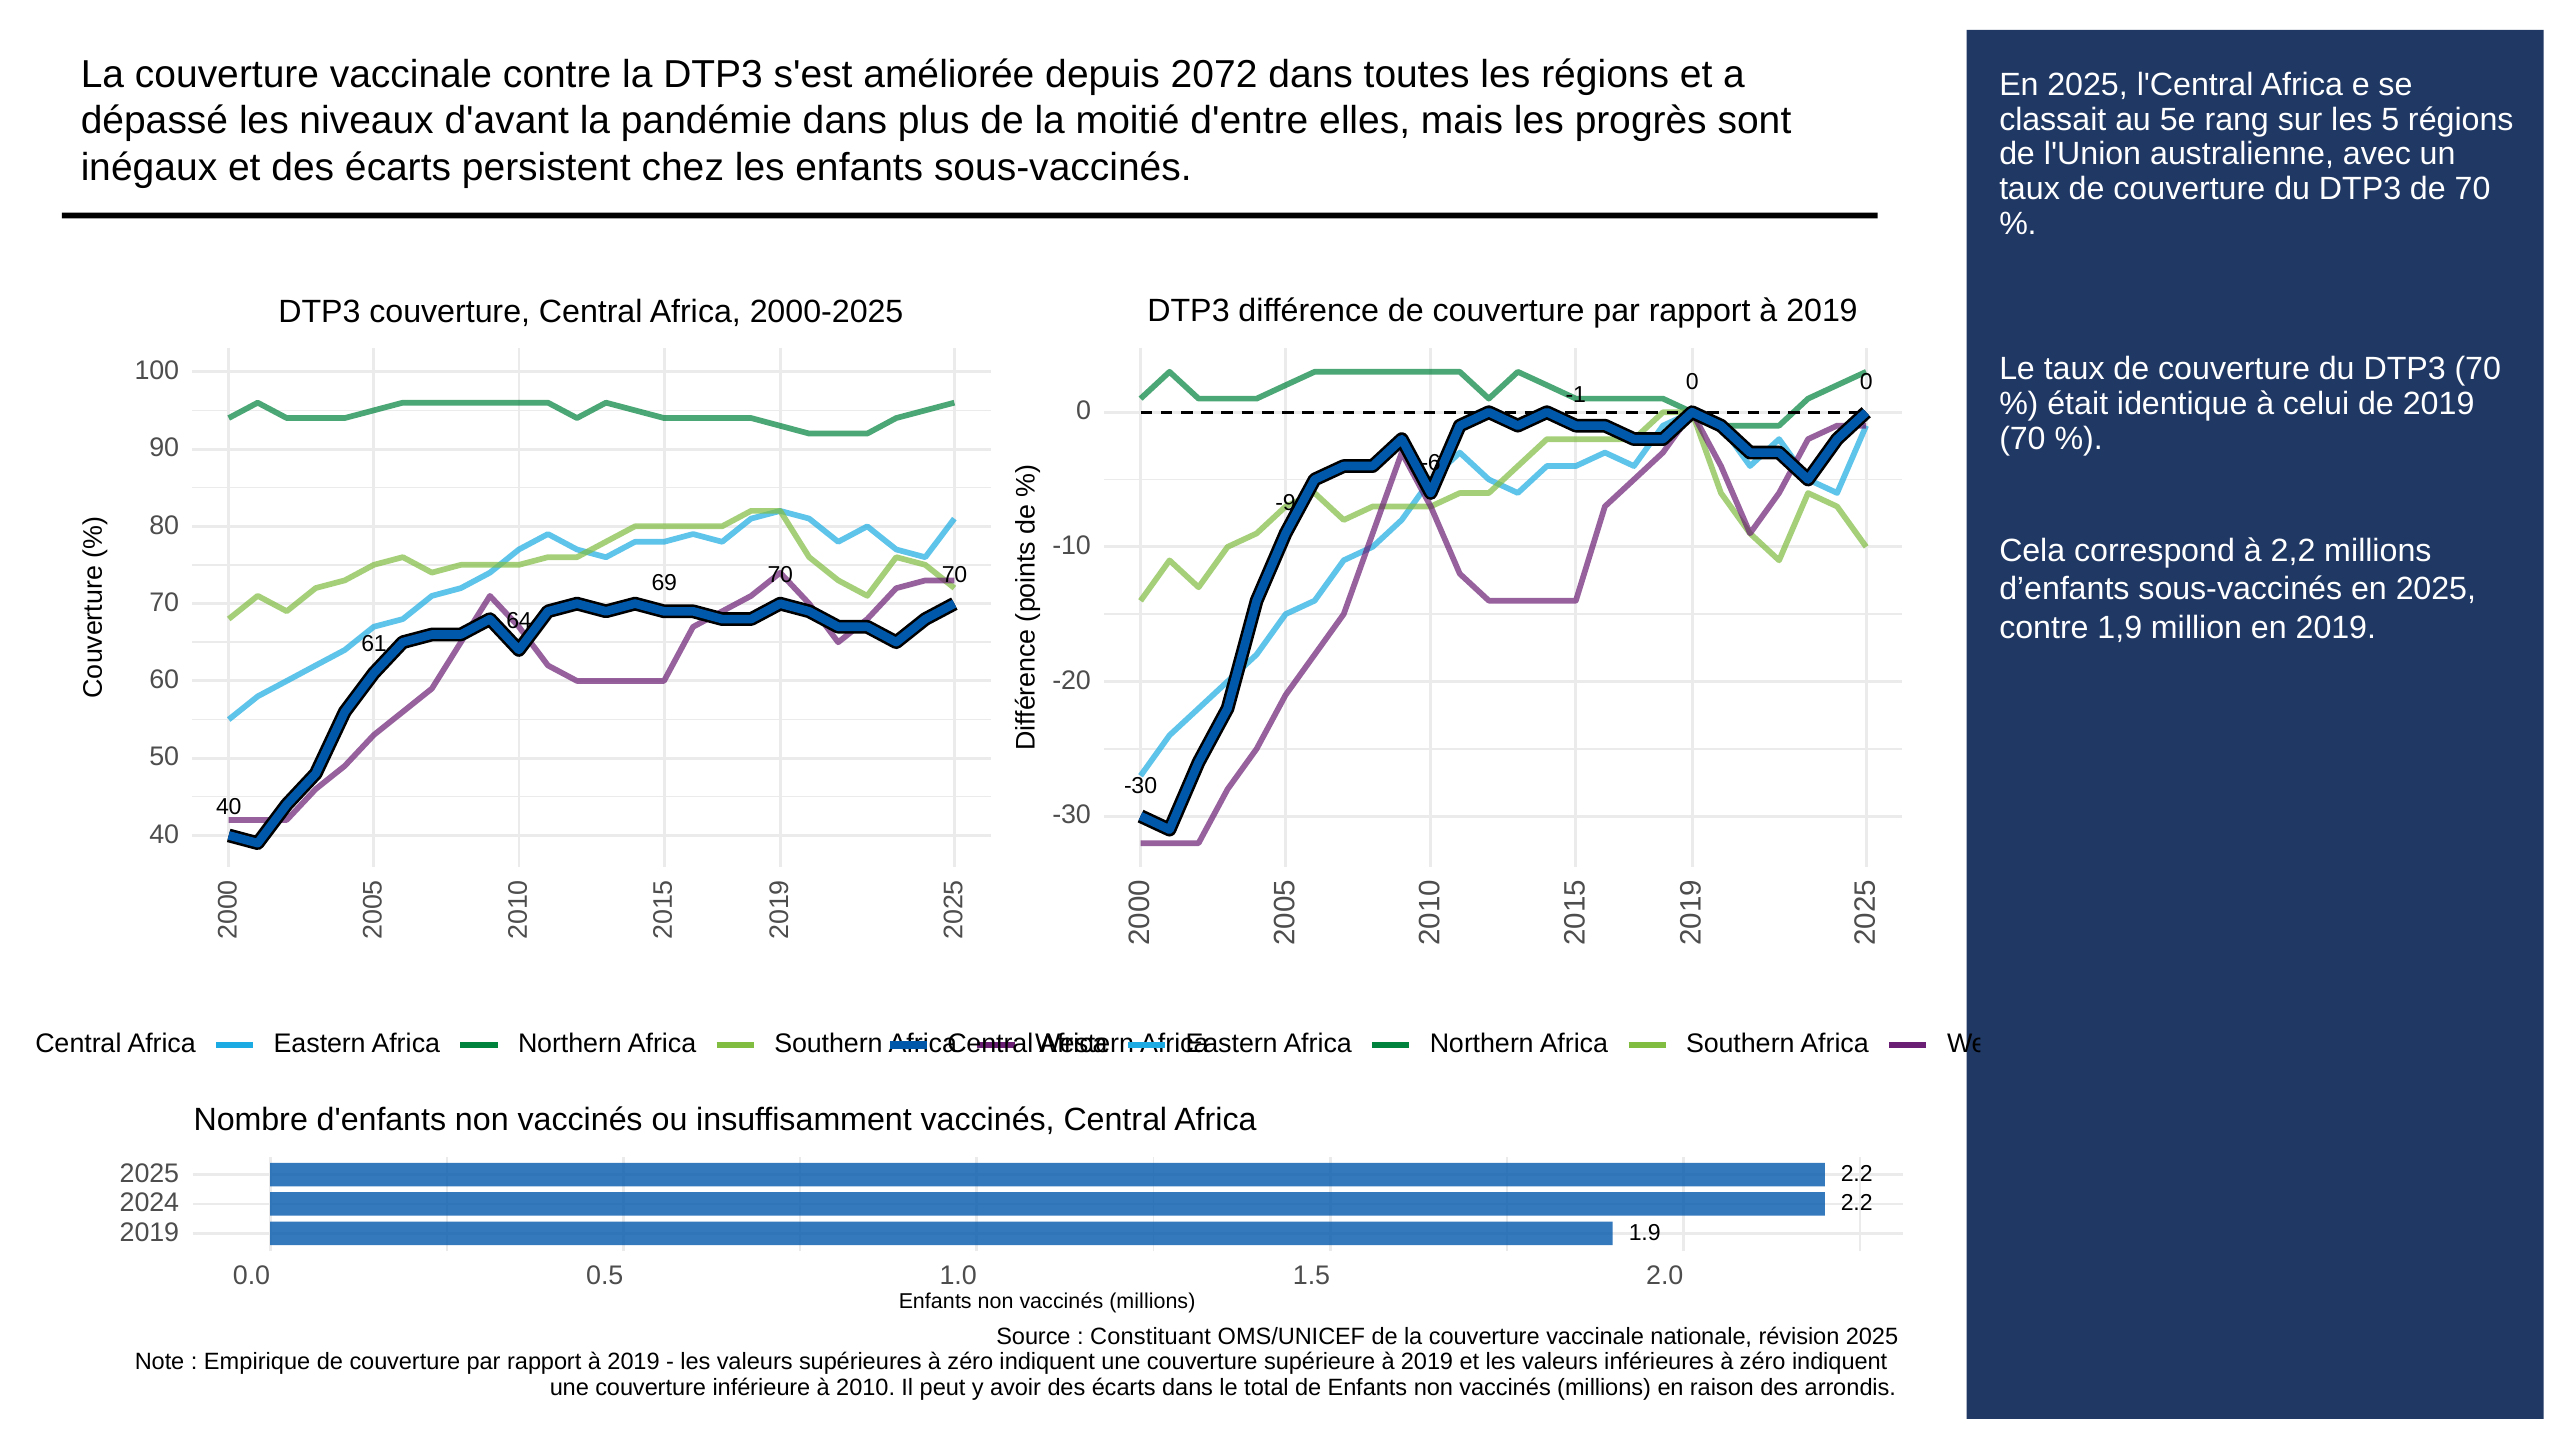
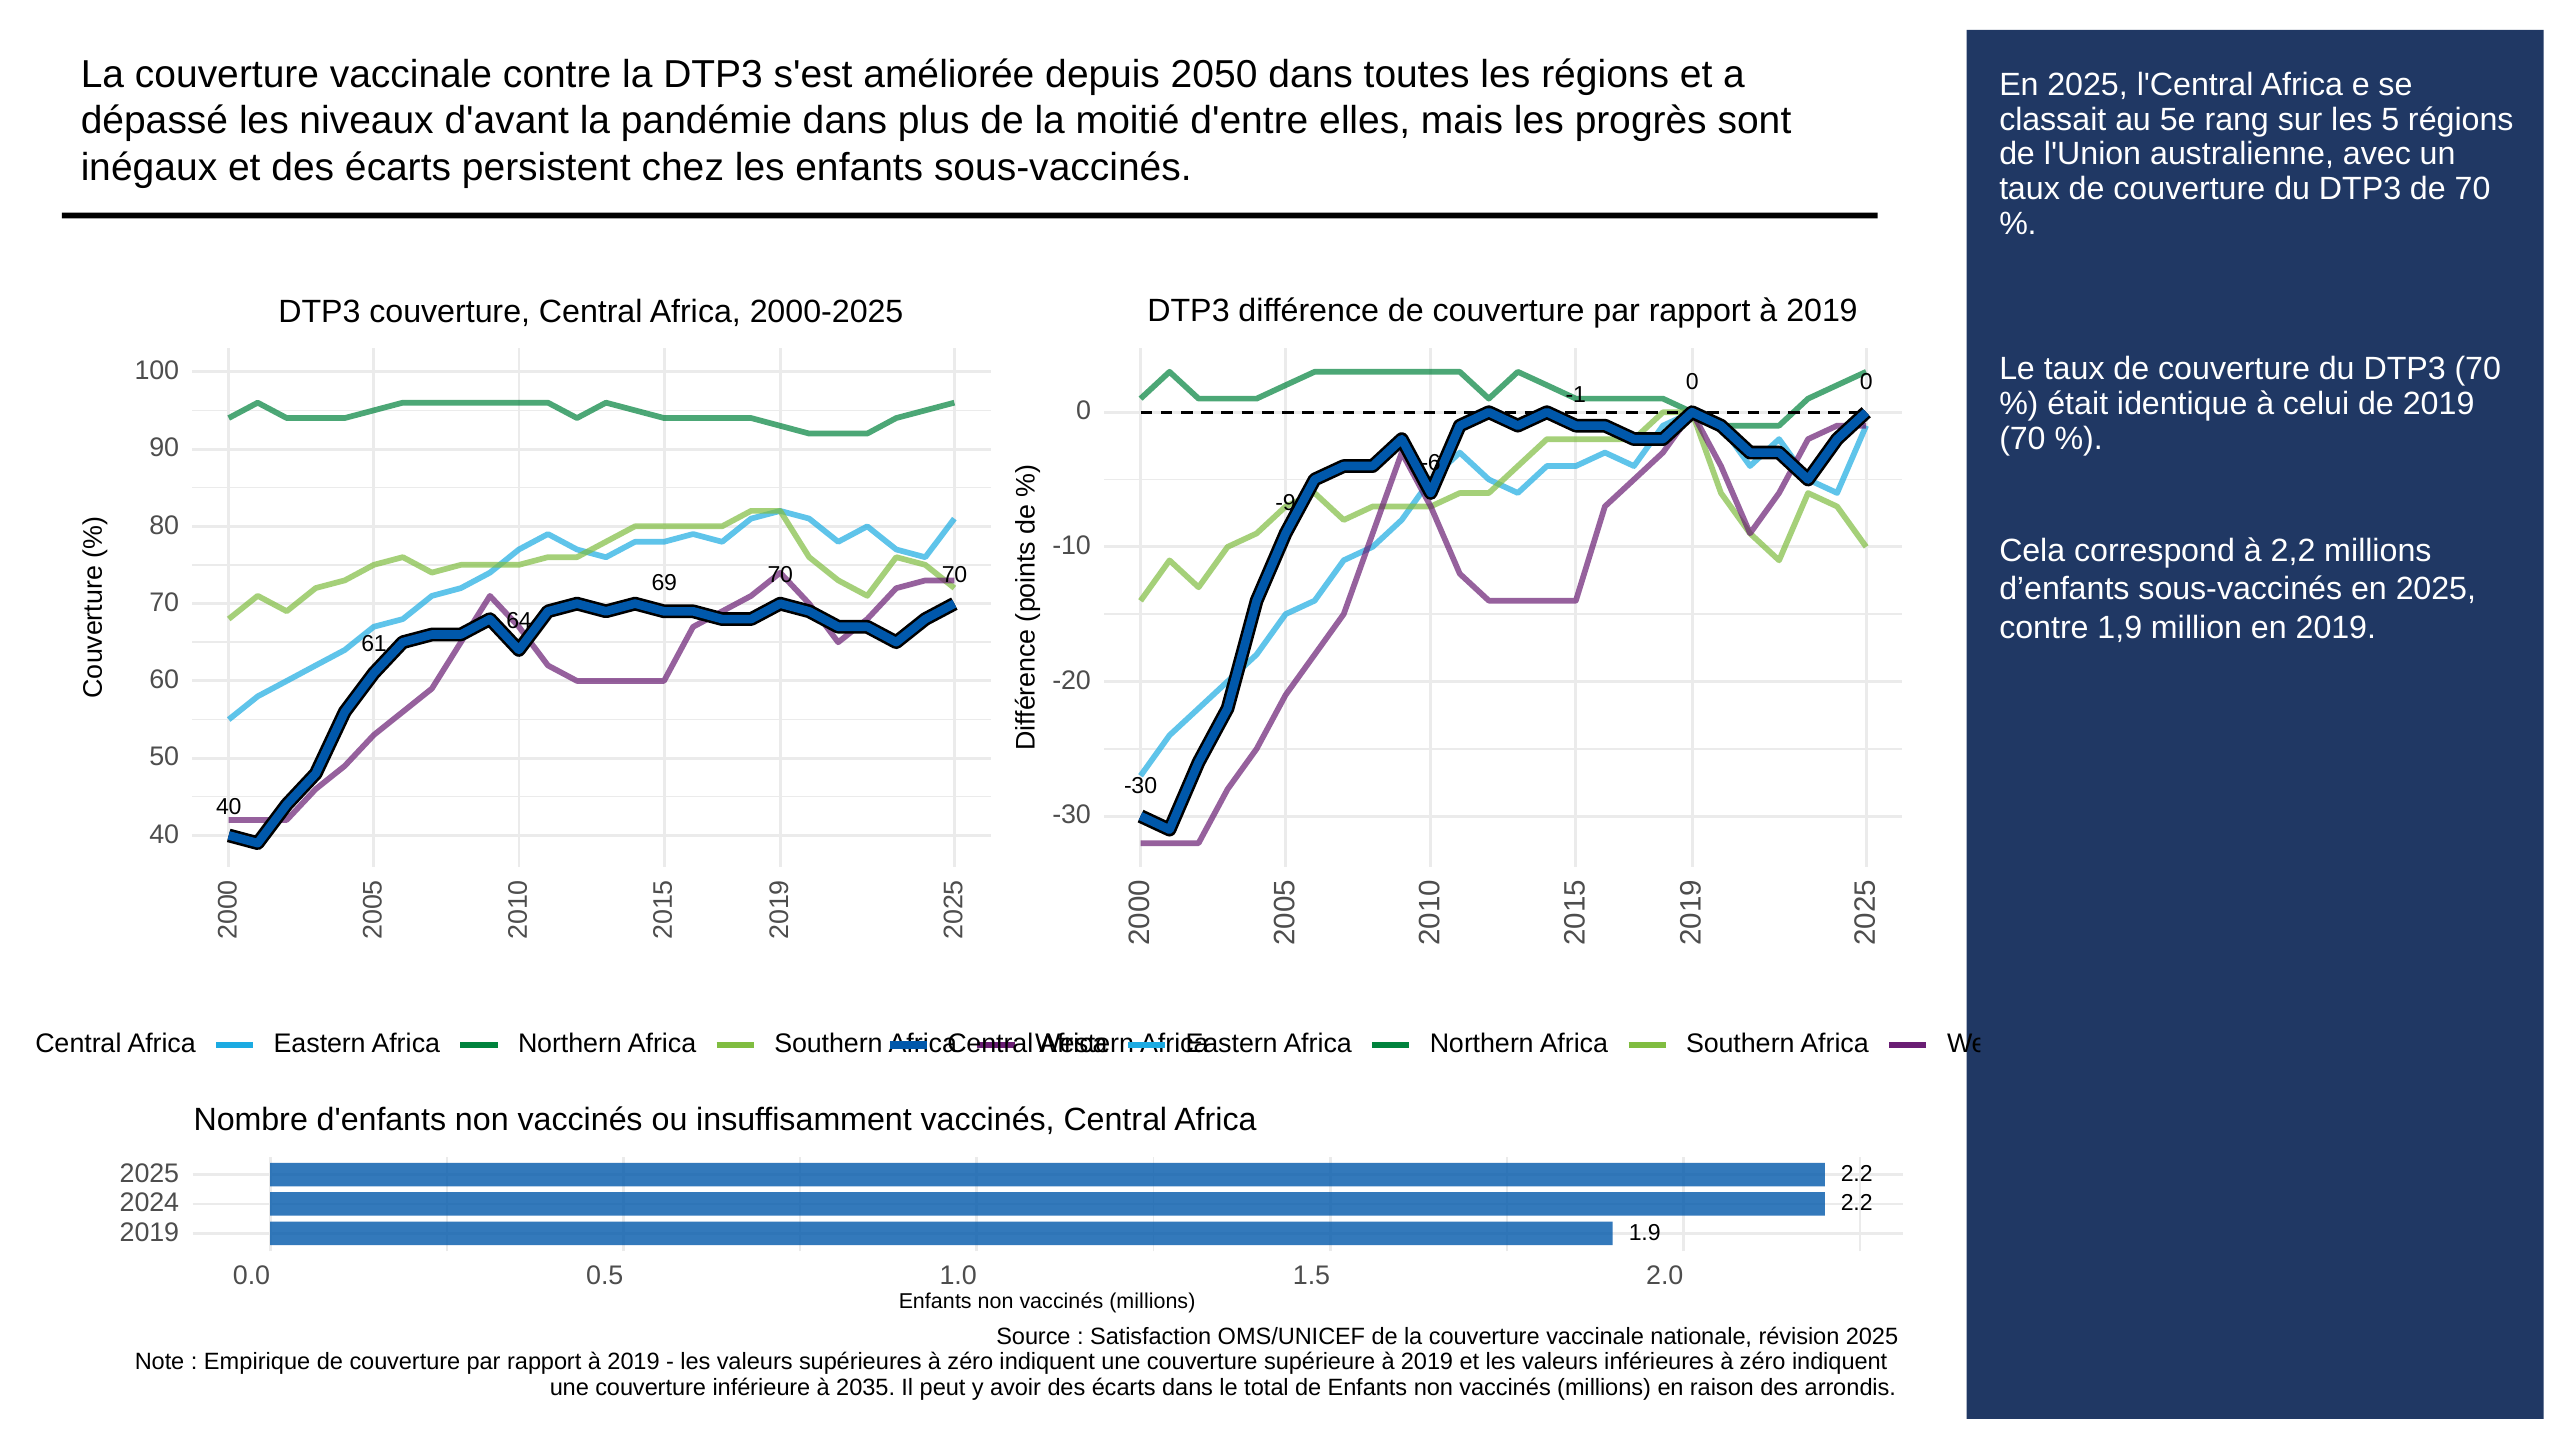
2072: 2072 -> 2050
Constituant: Constituant -> Satisfaction
2010: 2010 -> 2035
